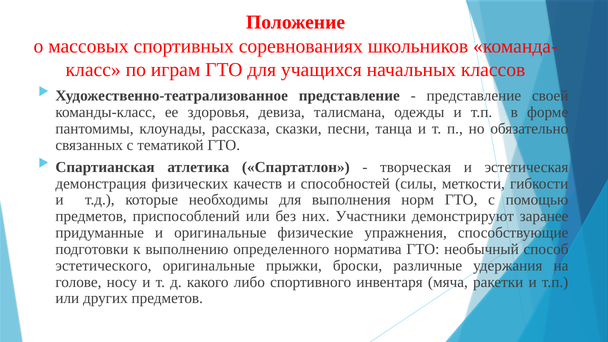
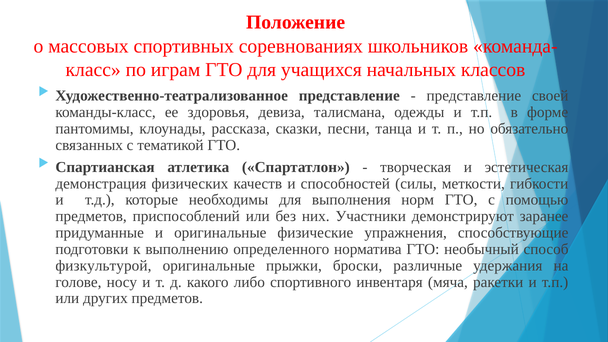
эстетического: эстетического -> физкультурой
